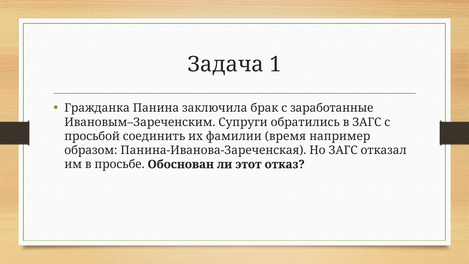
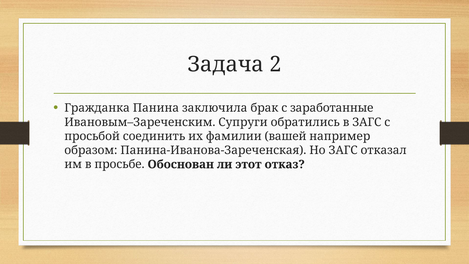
1: 1 -> 2
время: время -> вашей
